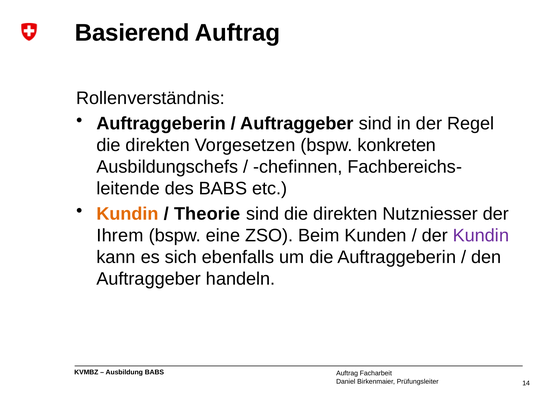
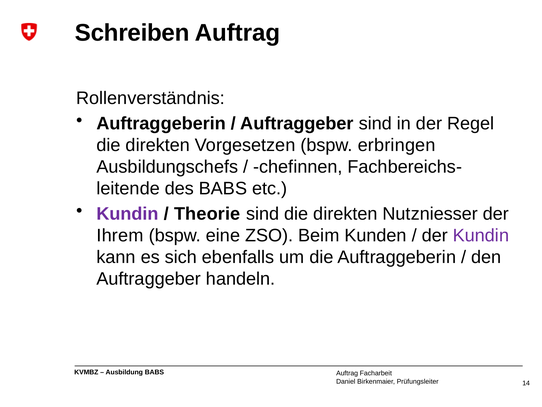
Basierend: Basierend -> Schreiben
konkreten: konkreten -> erbringen
Kundin at (128, 214) colour: orange -> purple
